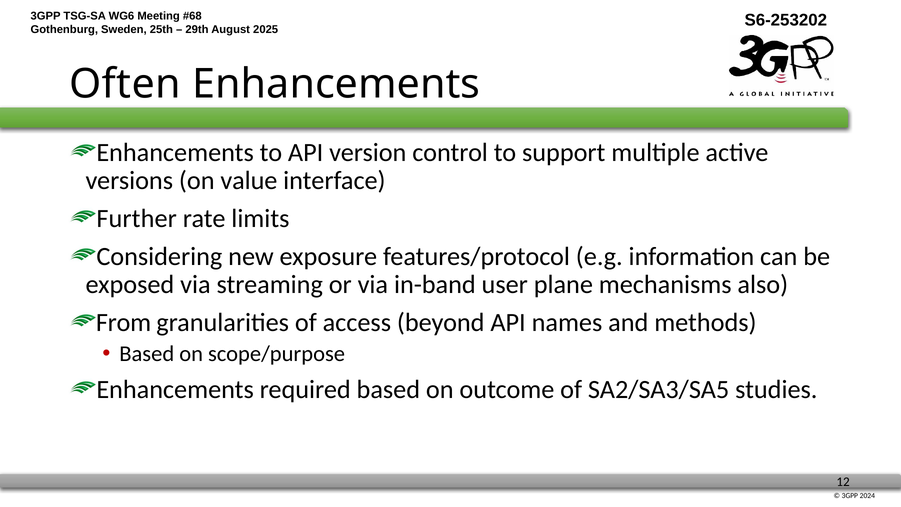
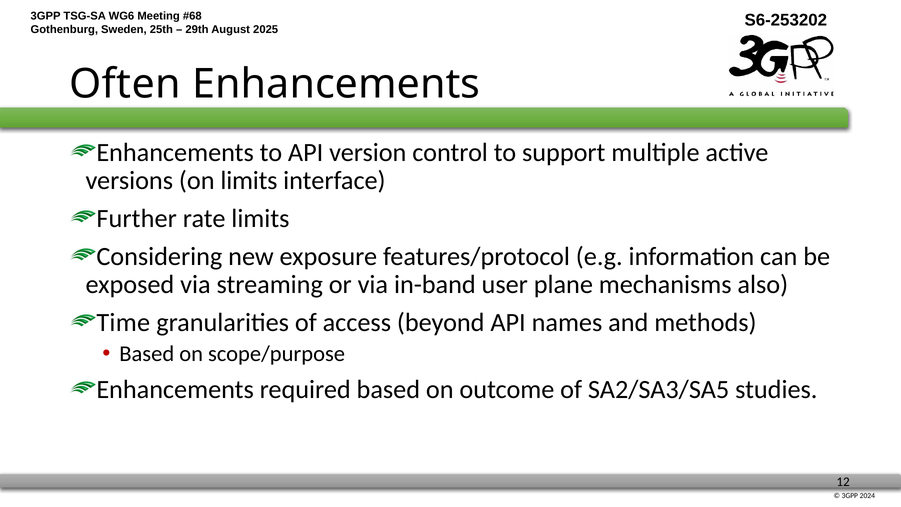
on value: value -> limits
From: From -> Time
